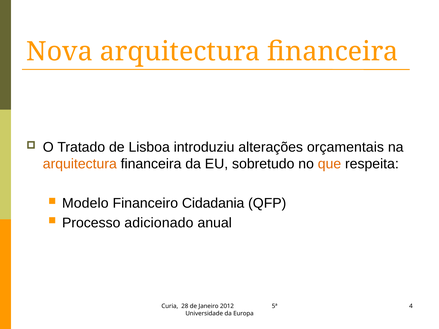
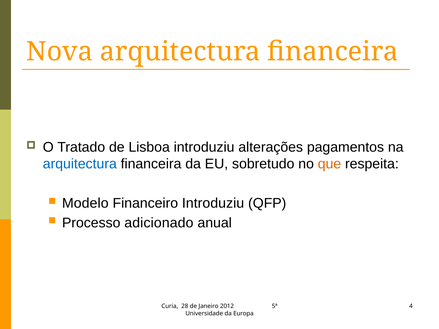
orçamentais: orçamentais -> pagamentos
arquitectura at (80, 164) colour: orange -> blue
Financeiro Cidadania: Cidadania -> Introduziu
